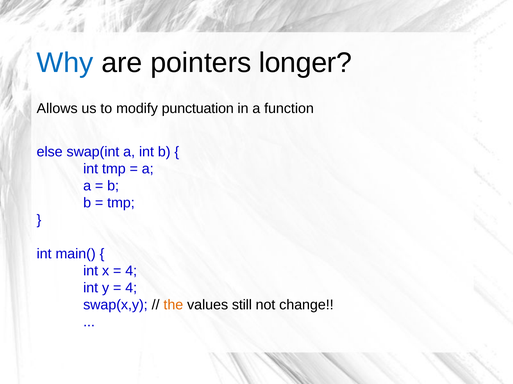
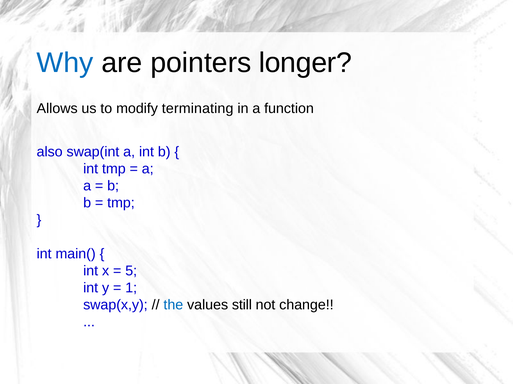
punctuation: punctuation -> terminating
else: else -> also
4 at (131, 271): 4 -> 5
4 at (131, 288): 4 -> 1
the colour: orange -> blue
